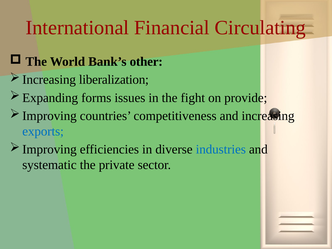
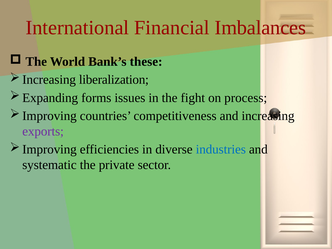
Circulating: Circulating -> Imbalances
other: other -> these
provide: provide -> process
exports colour: blue -> purple
